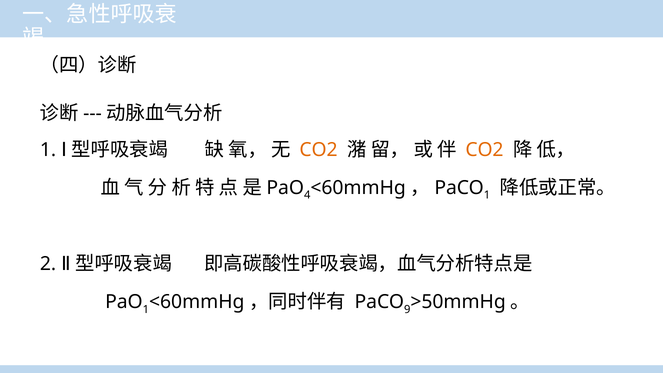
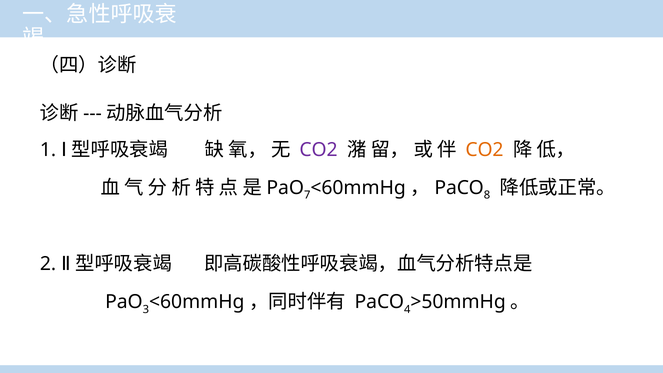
CO2 at (319, 150) colour: orange -> purple
4: 4 -> 7
1 at (487, 195): 1 -> 8
1 at (146, 309): 1 -> 3
9: 9 -> 4
